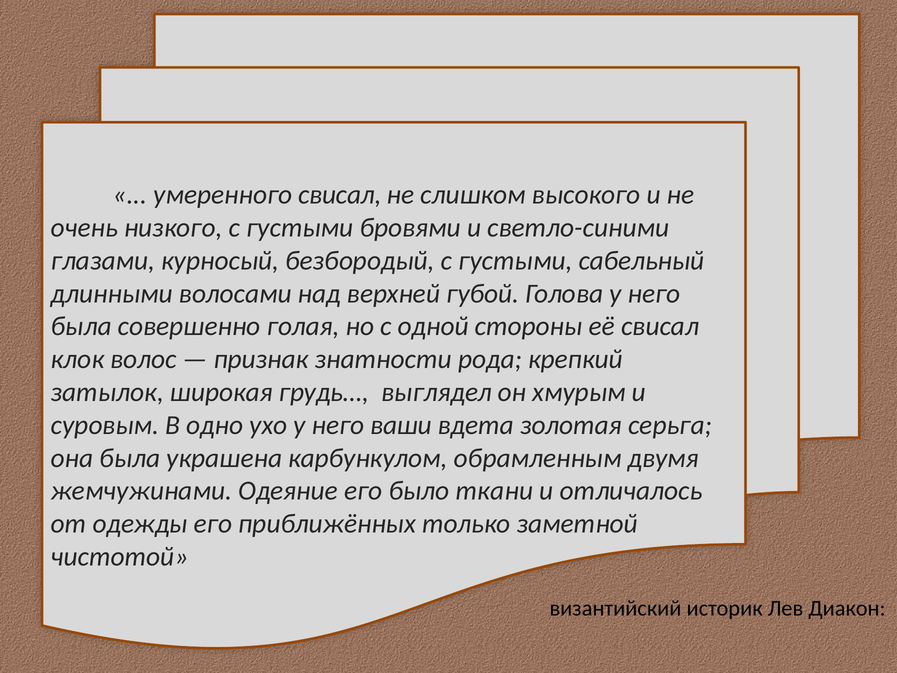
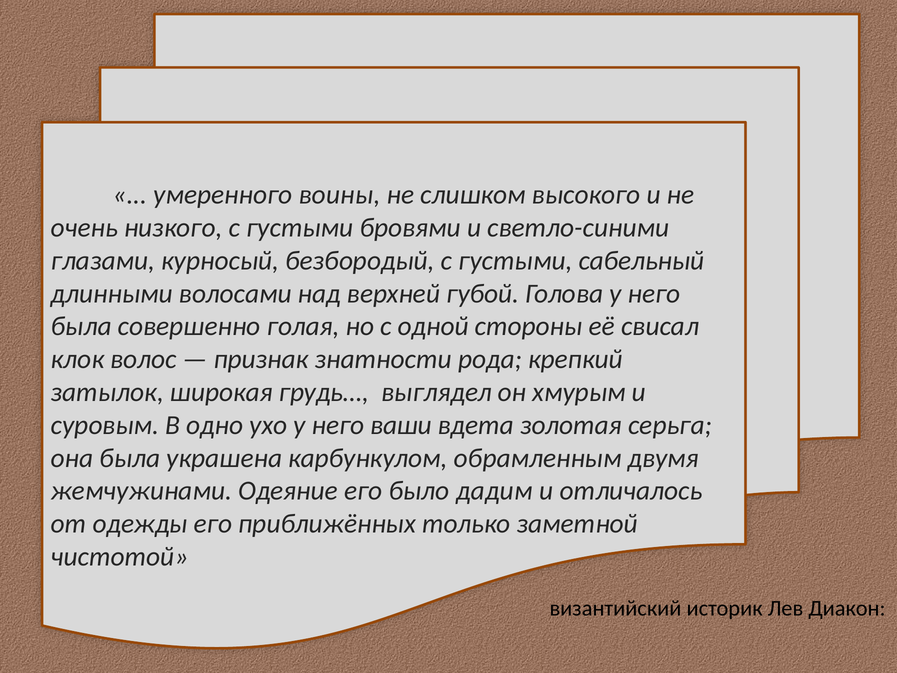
умеренного свисал: свисал -> воины
ткани: ткани -> дадим
